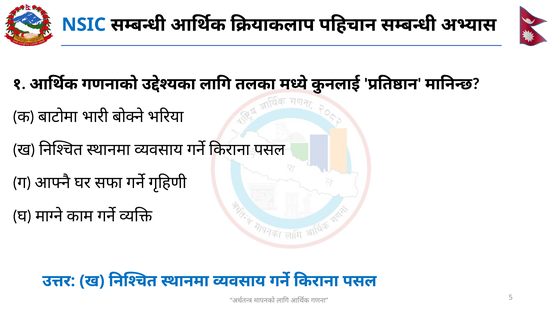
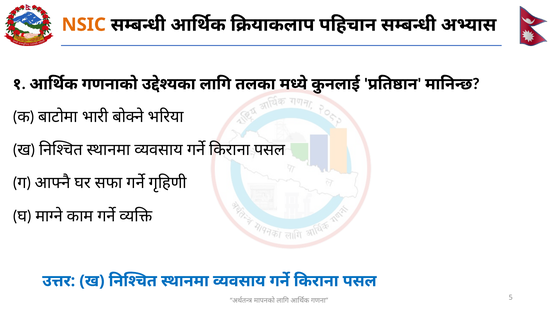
NSIC colour: blue -> orange
